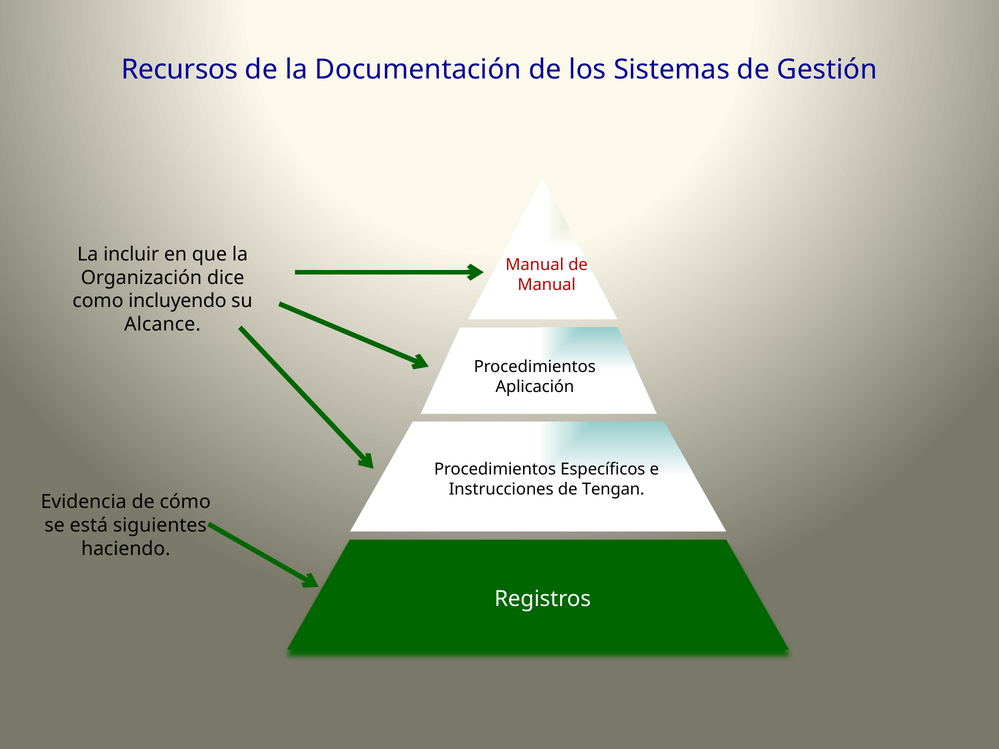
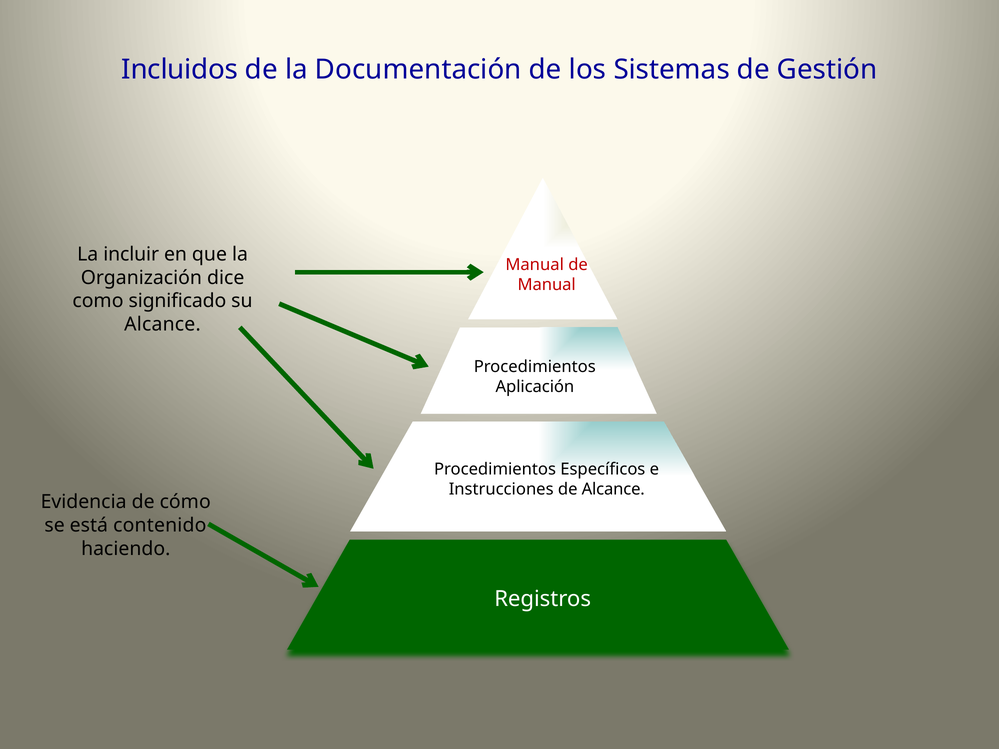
Recursos: Recursos -> Incluidos
incluyendo: incluyendo -> significado
de Tengan: Tengan -> Alcance
siguientes: siguientes -> contenido
